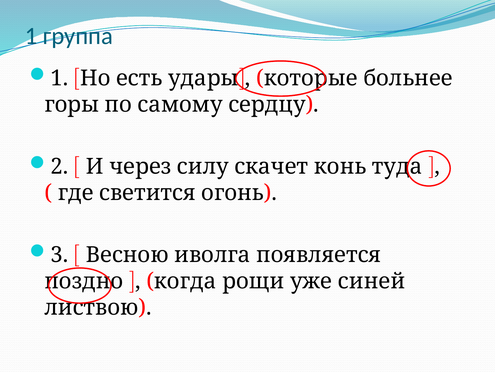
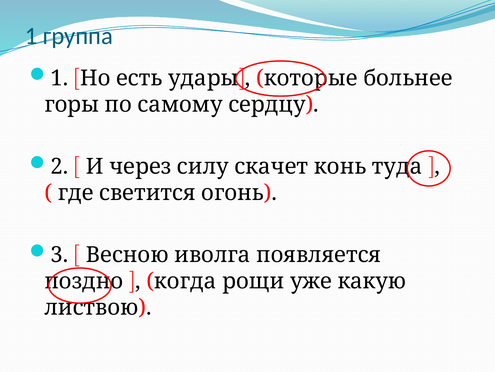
синей: синей -> какую
